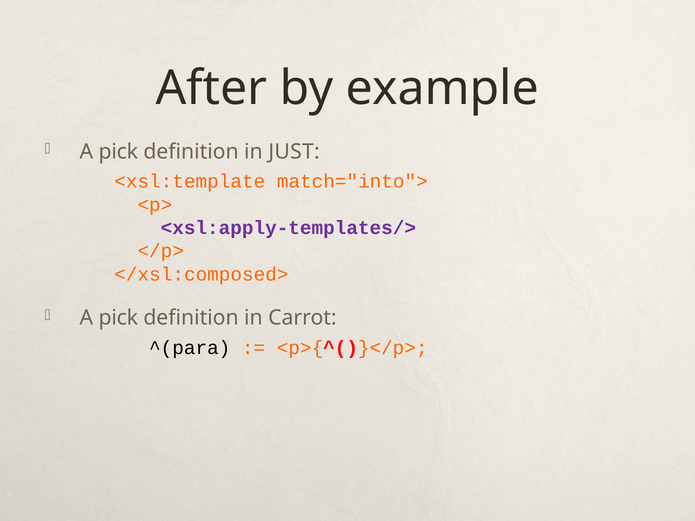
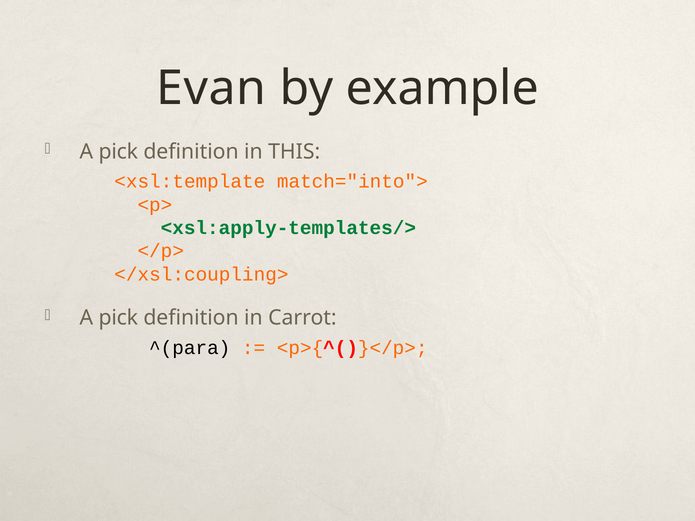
After: After -> Evan
JUST: JUST -> THIS
<xsl:apply-templates/> colour: purple -> green
</xsl:composed>: </xsl:composed> -> </xsl:coupling>
